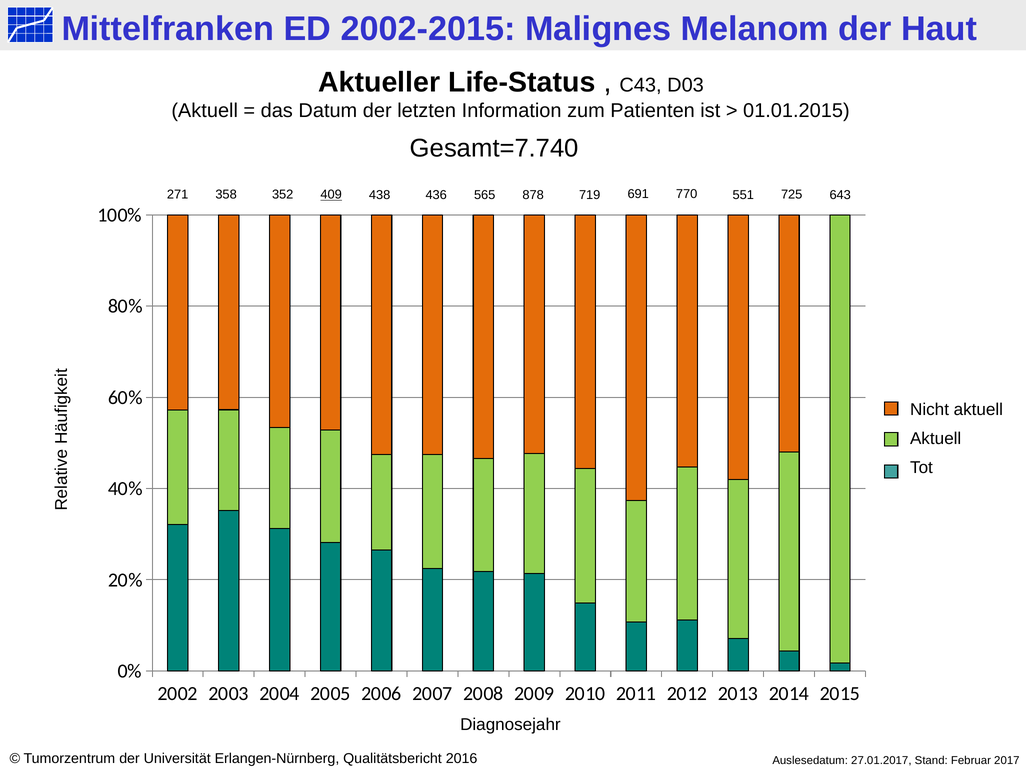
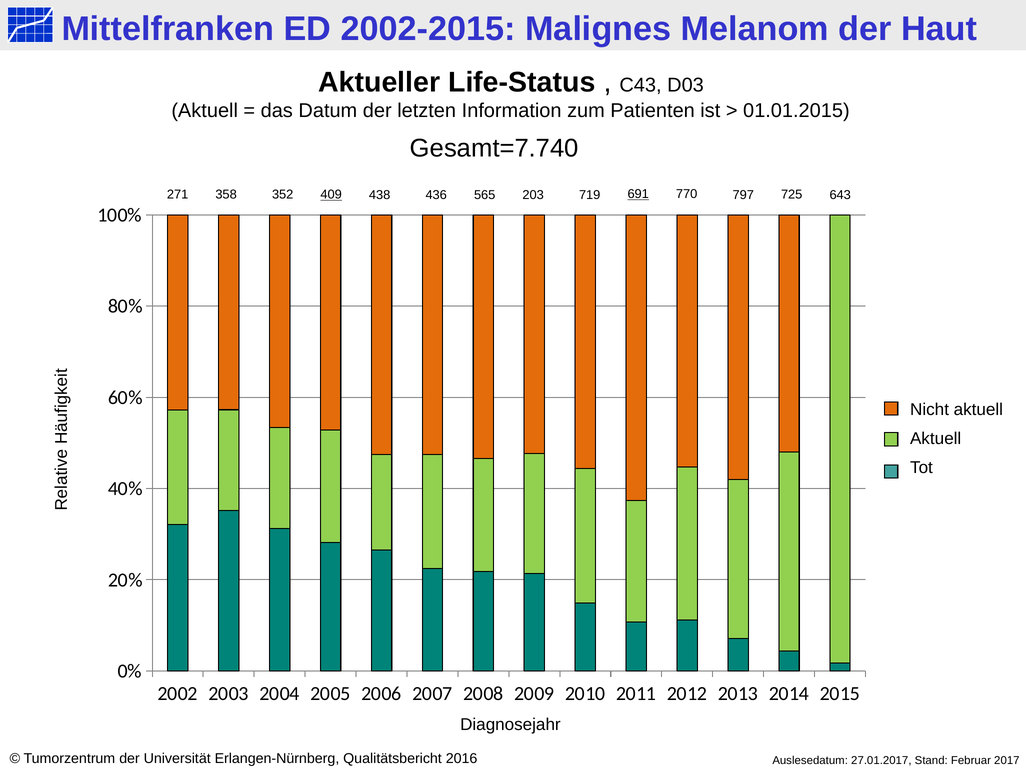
878: 878 -> 203
691 underline: none -> present
551: 551 -> 797
